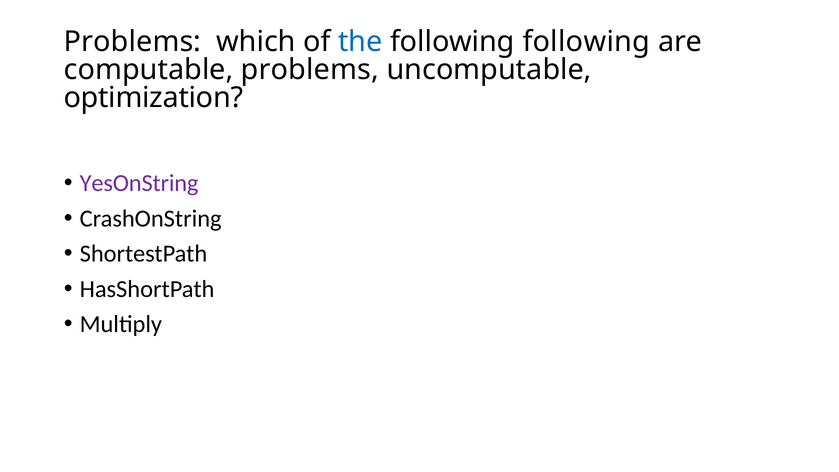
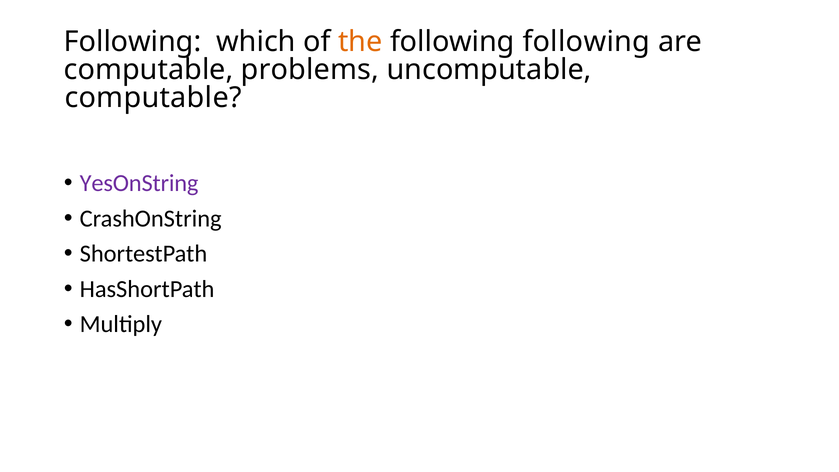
Problems at (133, 42): Problems -> Following
the colour: blue -> orange
optimization at (153, 98): optimization -> computable
